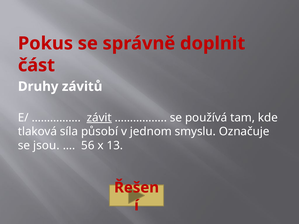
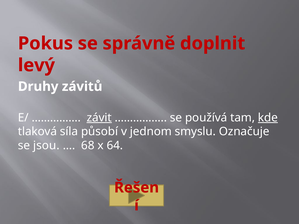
část: část -> levý
kde underline: none -> present
56: 56 -> 68
13: 13 -> 64
